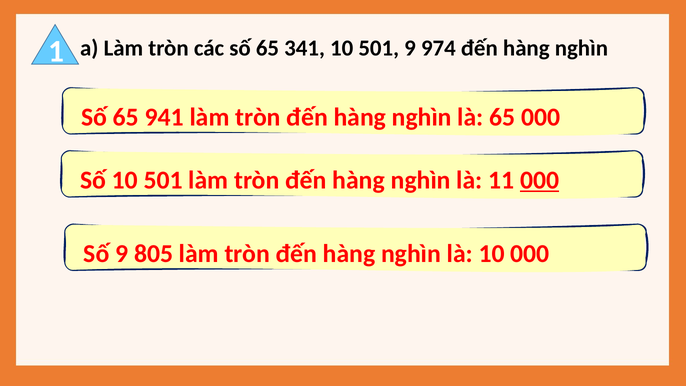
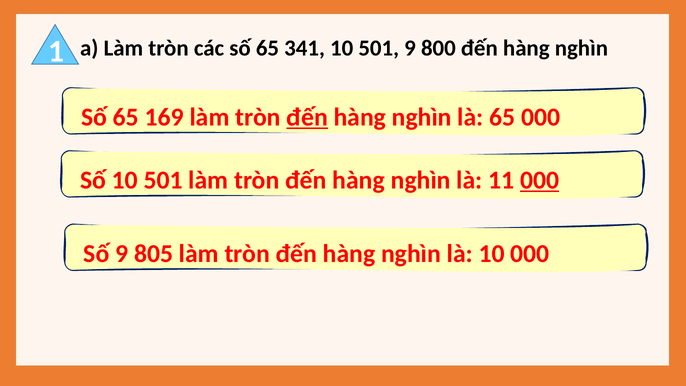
974: 974 -> 800
941: 941 -> 169
đến at (307, 117) underline: none -> present
